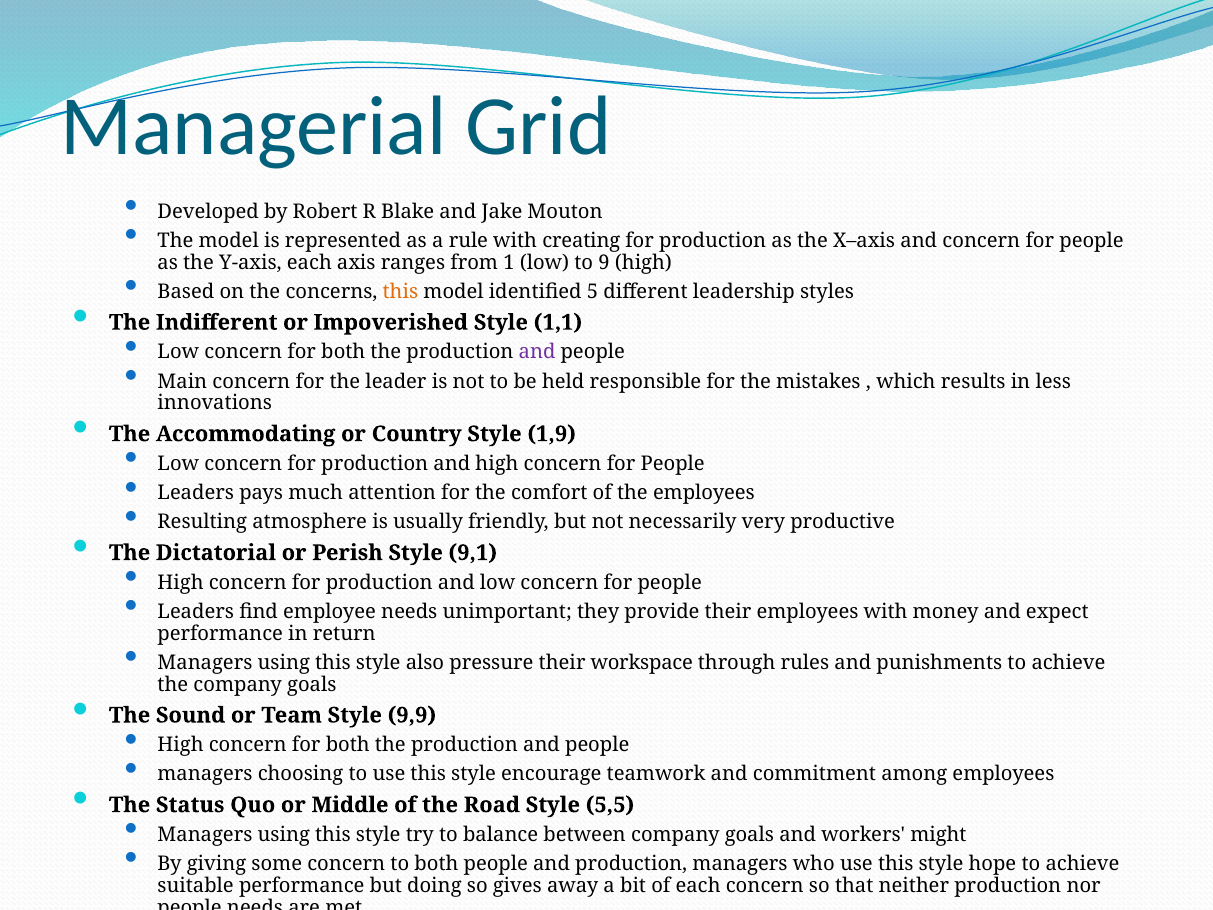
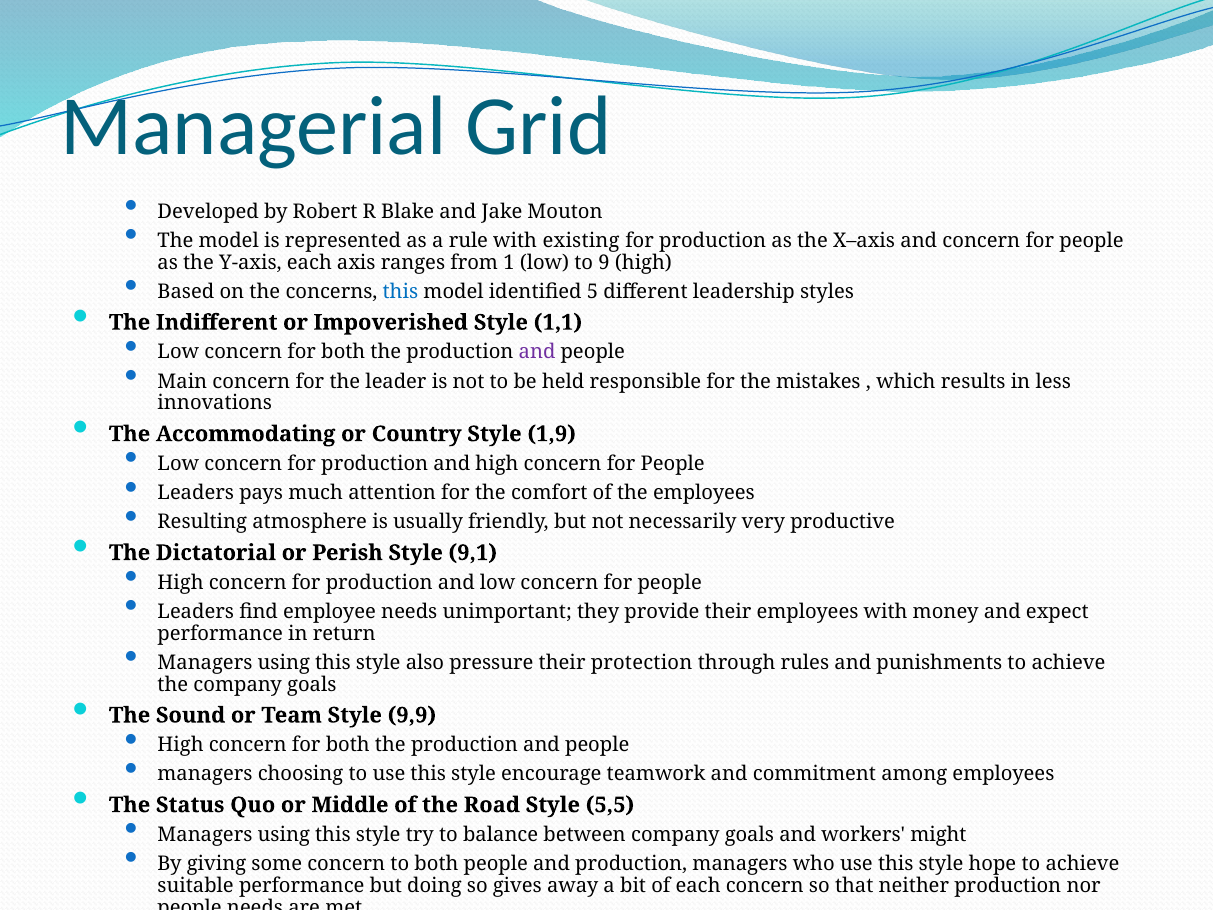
creating: creating -> existing
this at (400, 292) colour: orange -> blue
workspace: workspace -> protection
